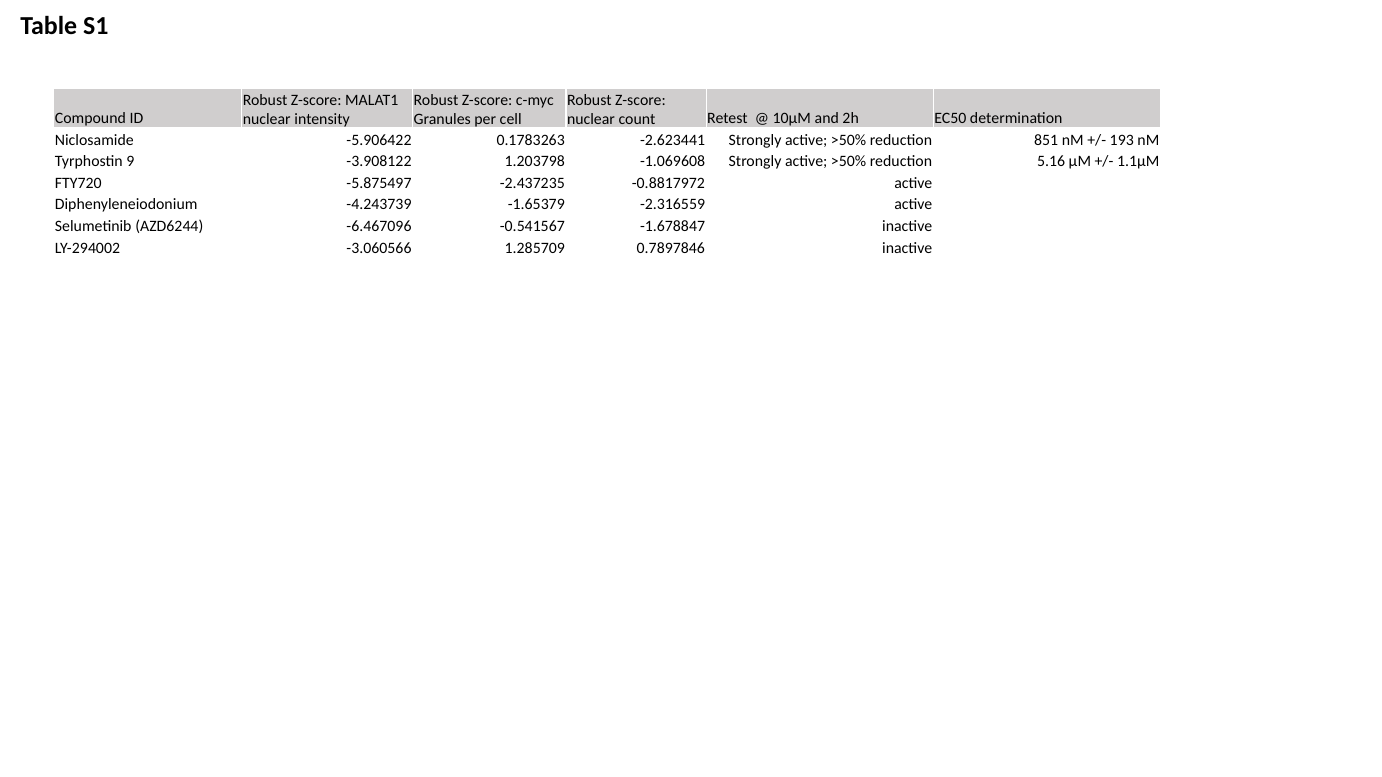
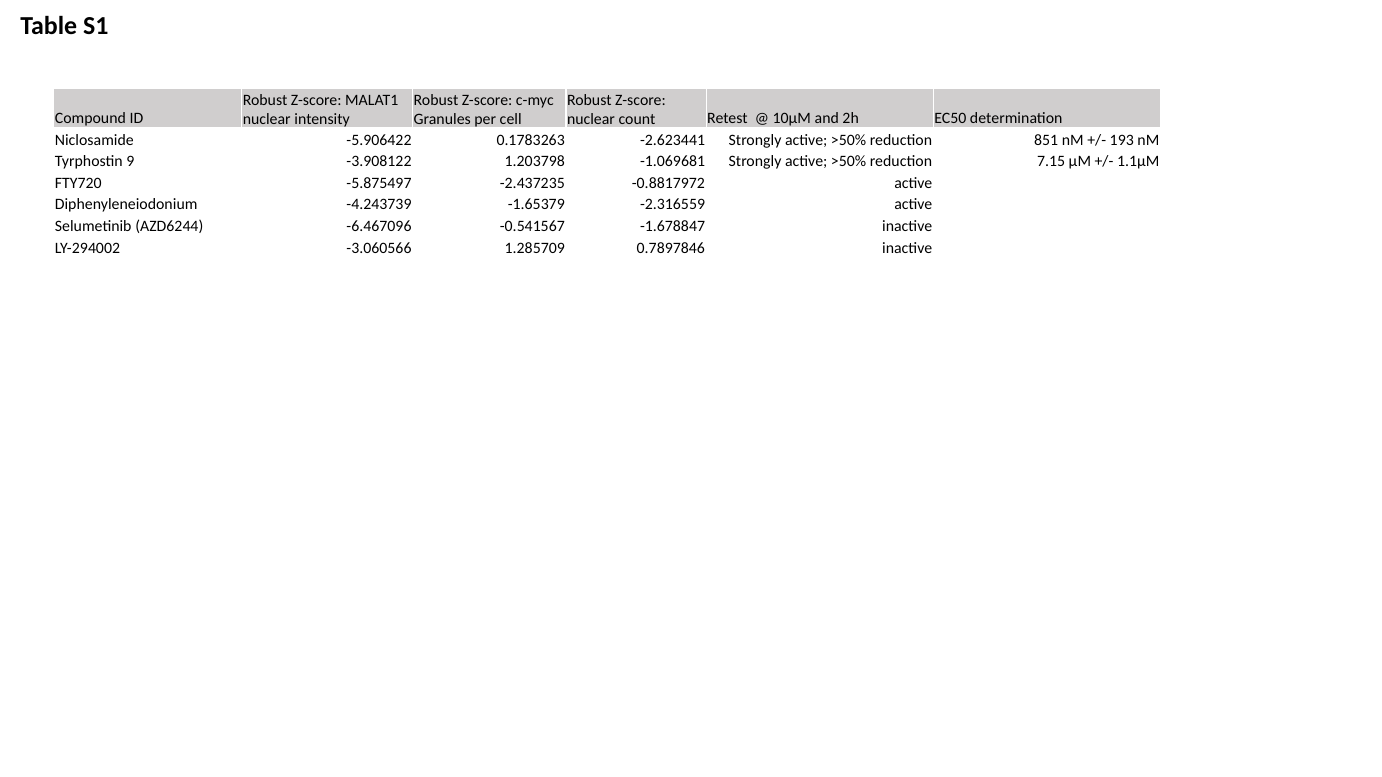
-1.069608: -1.069608 -> -1.069681
5.16: 5.16 -> 7.15
